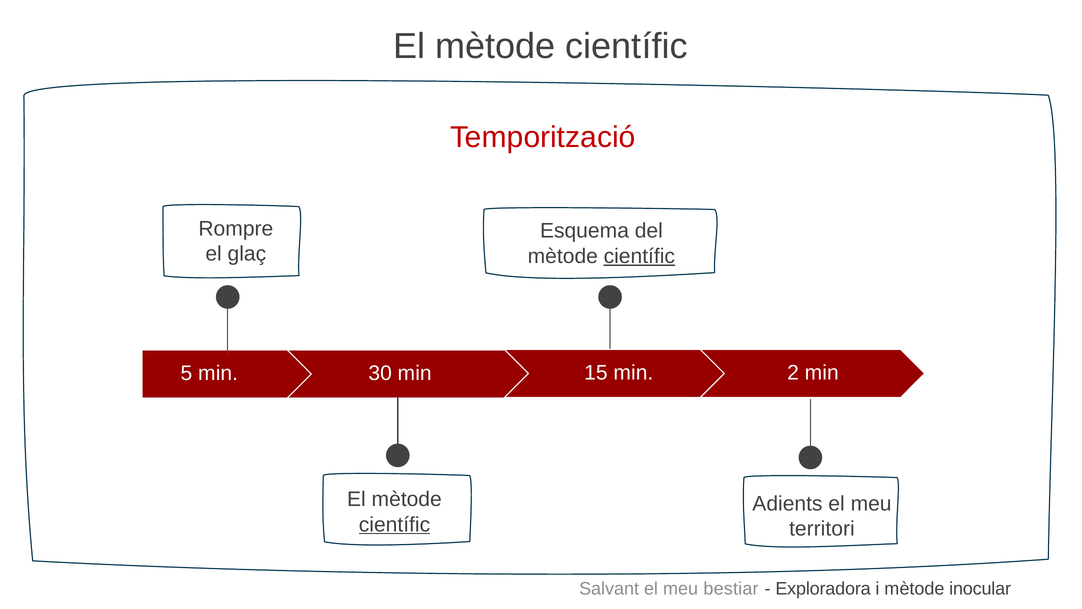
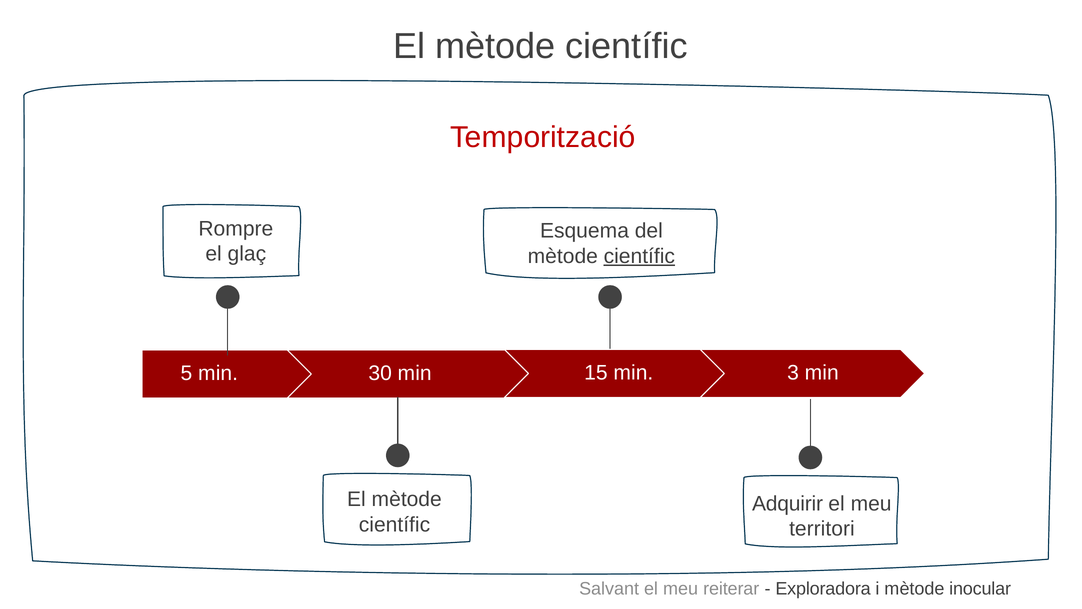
2: 2 -> 3
Adients: Adients -> Adquirir
científic at (394, 524) underline: present -> none
bestiar: bestiar -> reiterar
